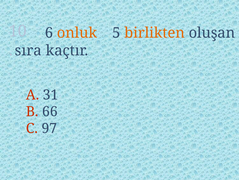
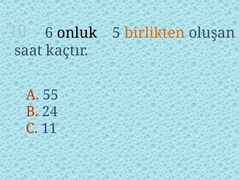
onluk colour: orange -> black
sıra: sıra -> saat
31: 31 -> 55
66: 66 -> 24
97: 97 -> 11
